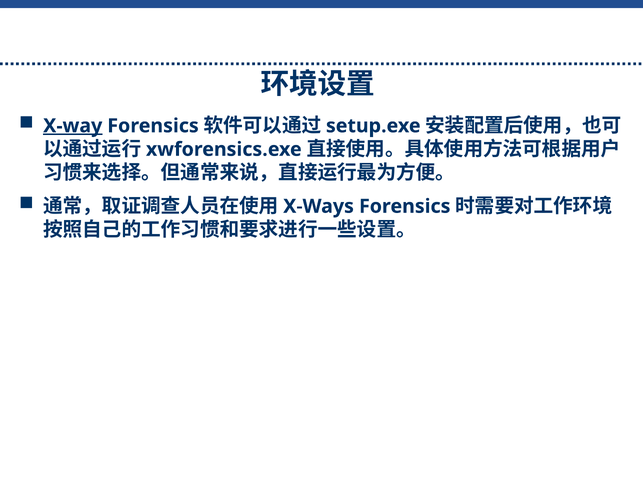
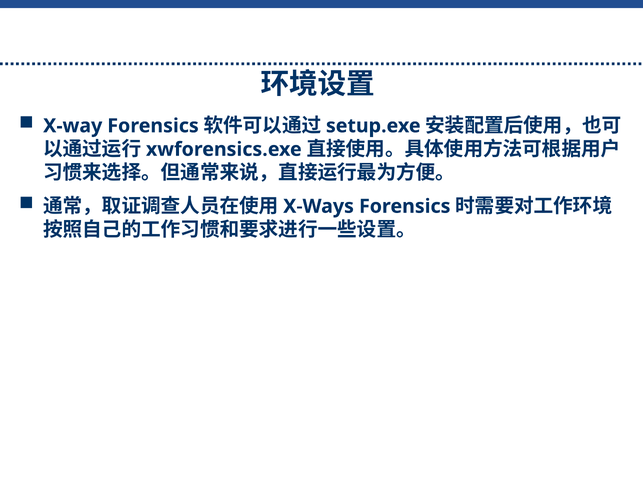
X-way underline: present -> none
